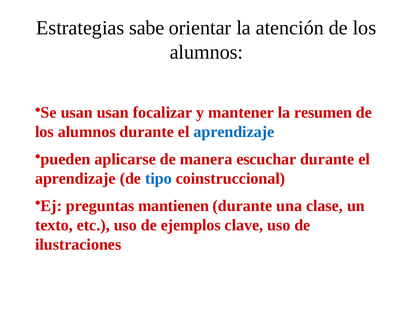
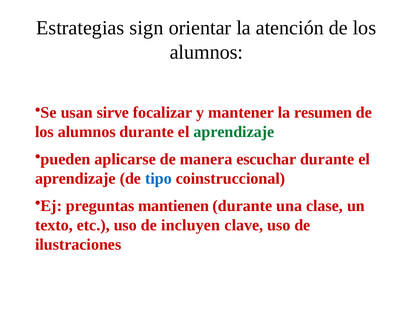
sabe: sabe -> sign
usan usan: usan -> sirve
aprendizaje at (234, 132) colour: blue -> green
ejemplos: ejemplos -> incluyen
